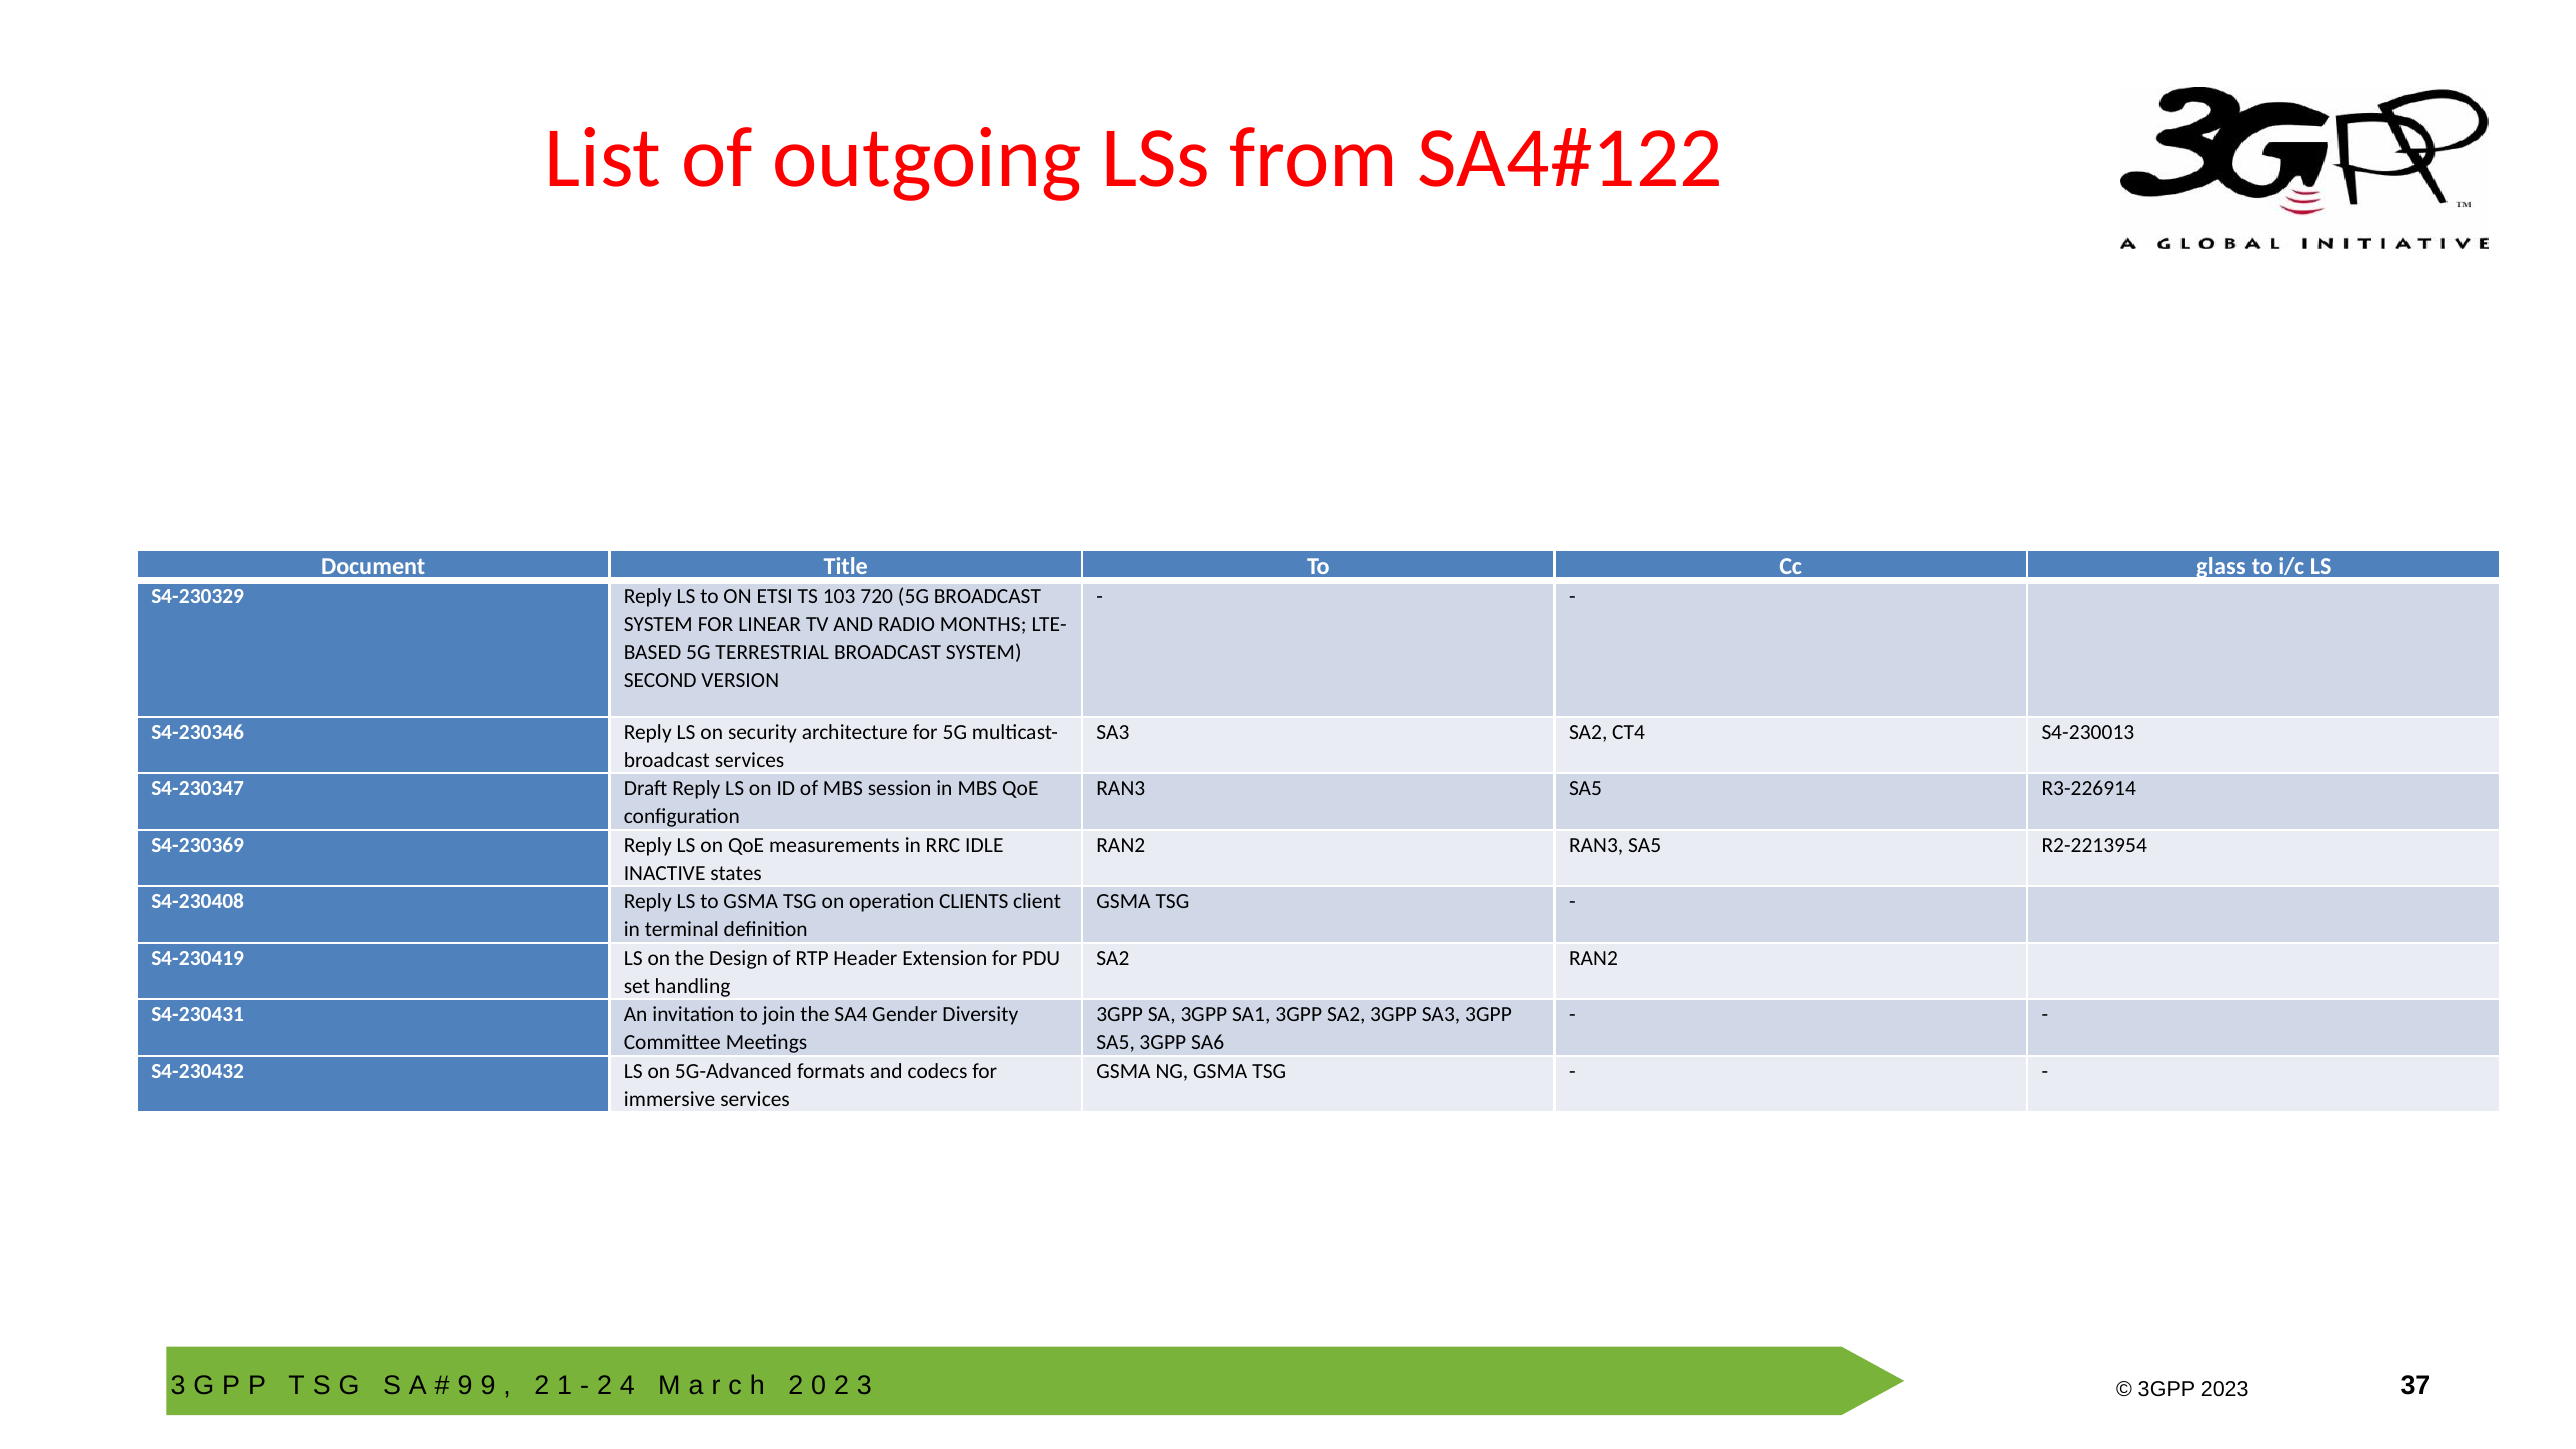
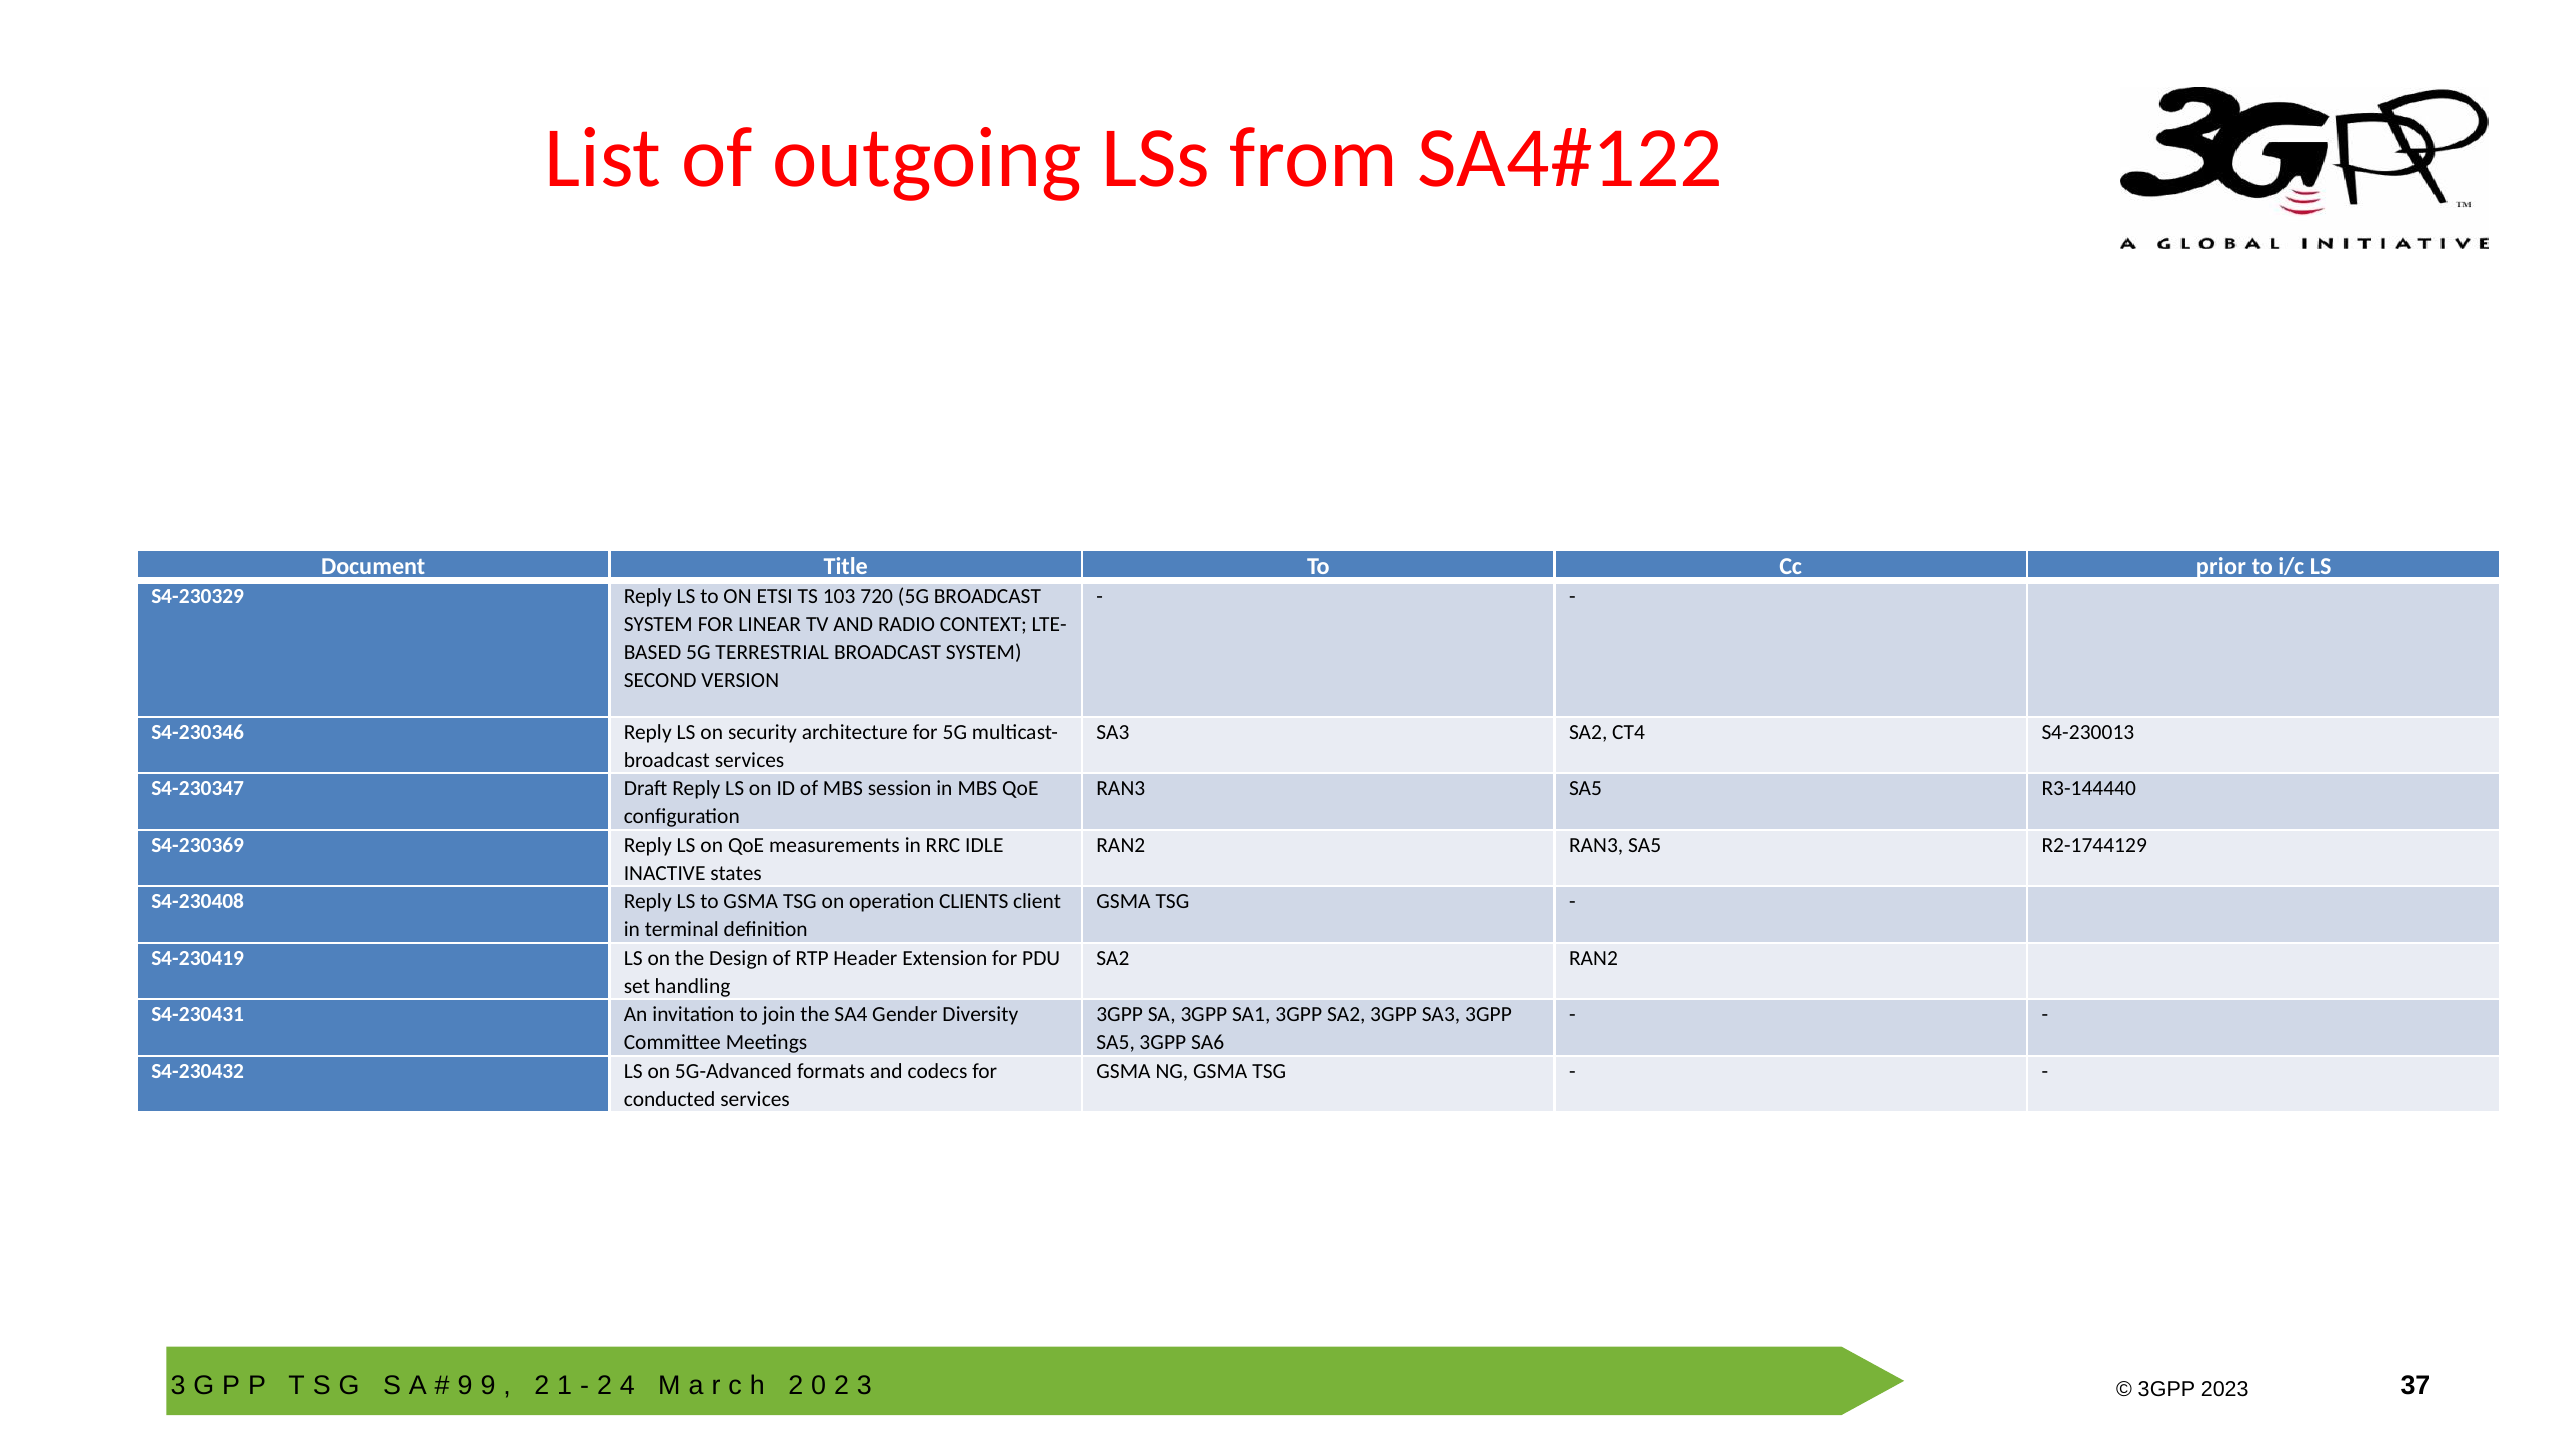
glass: glass -> prior
MONTHS: MONTHS -> CONTEXT
R3-226914: R3-226914 -> R3-144440
R2-2213954: R2-2213954 -> R2-1744129
immersive: immersive -> conducted
